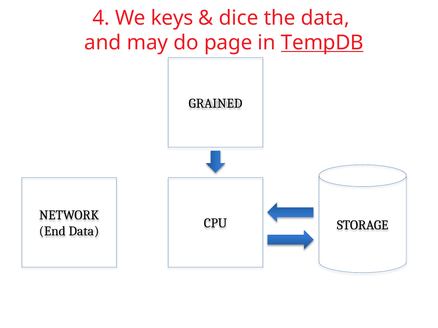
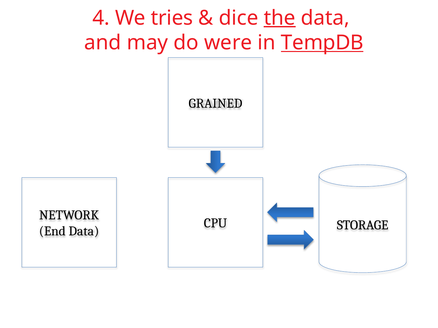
keys: keys -> tries
the underline: none -> present
page: page -> were
